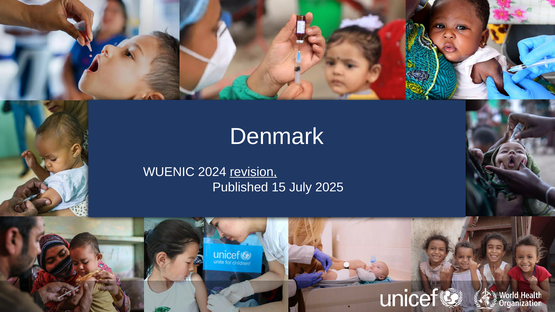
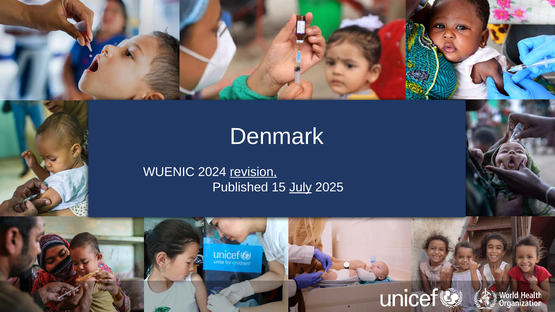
July underline: none -> present
